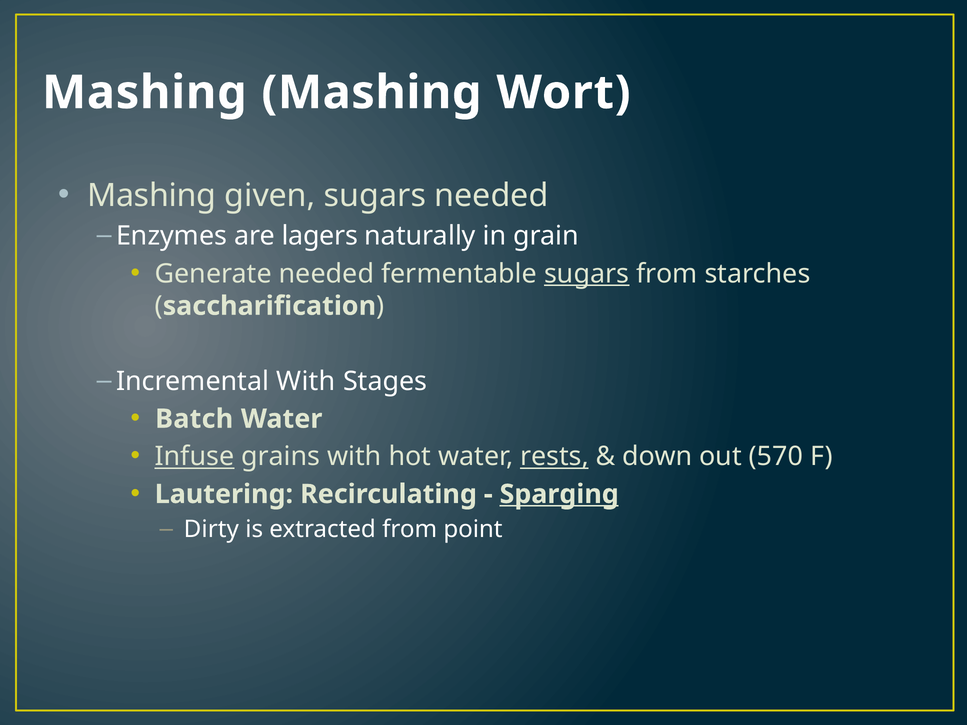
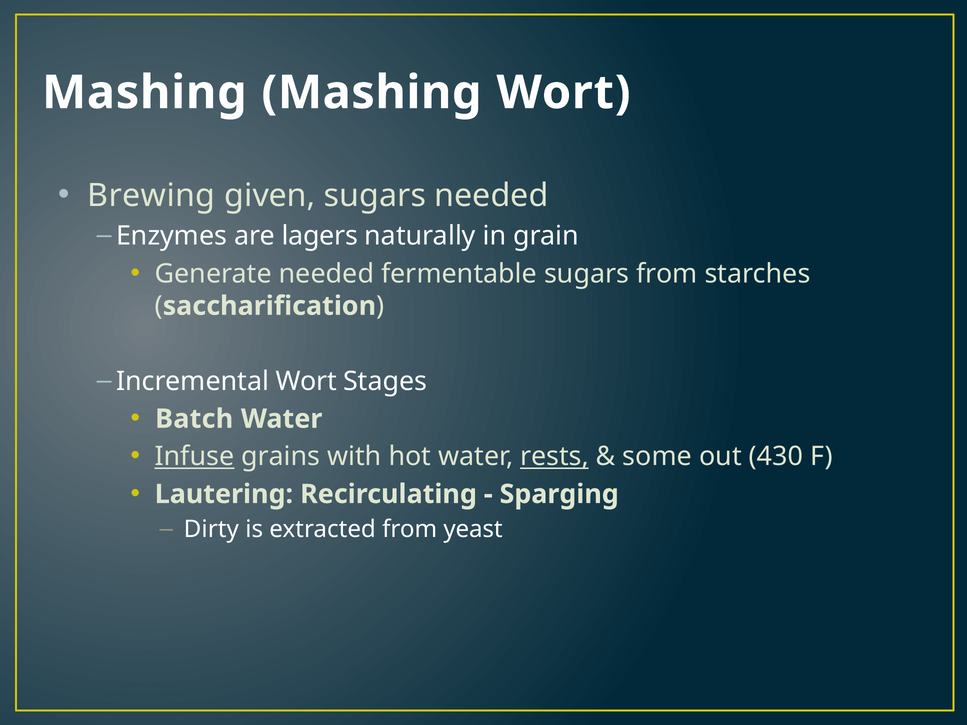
Mashing at (152, 196): Mashing -> Brewing
sugars at (587, 274) underline: present -> none
Incremental With: With -> Wort
down: down -> some
570: 570 -> 430
Sparging underline: present -> none
point: point -> yeast
